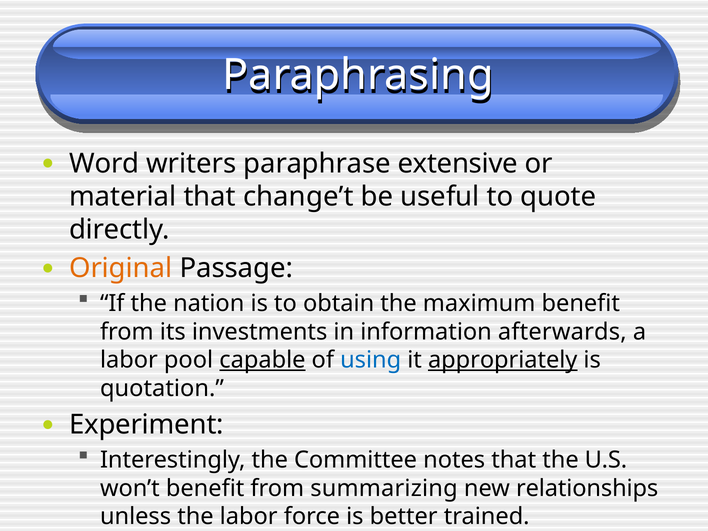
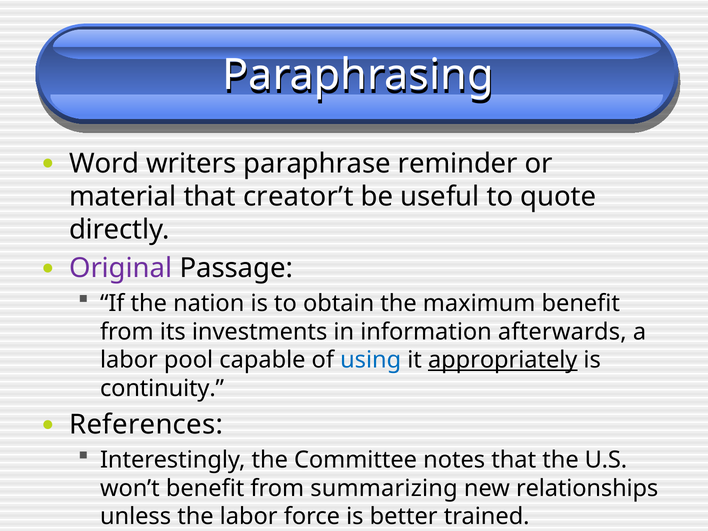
extensive: extensive -> reminder
change’t: change’t -> creator’t
Original colour: orange -> purple
capable underline: present -> none
quotation: quotation -> continuity
Experiment: Experiment -> References
